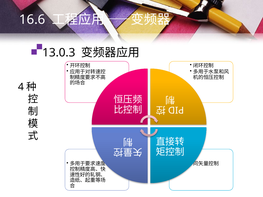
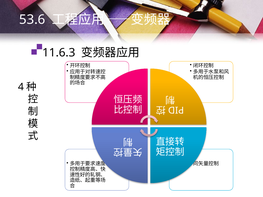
16.6: 16.6 -> 53.6
13.0.3: 13.0.3 -> 11.6.3
